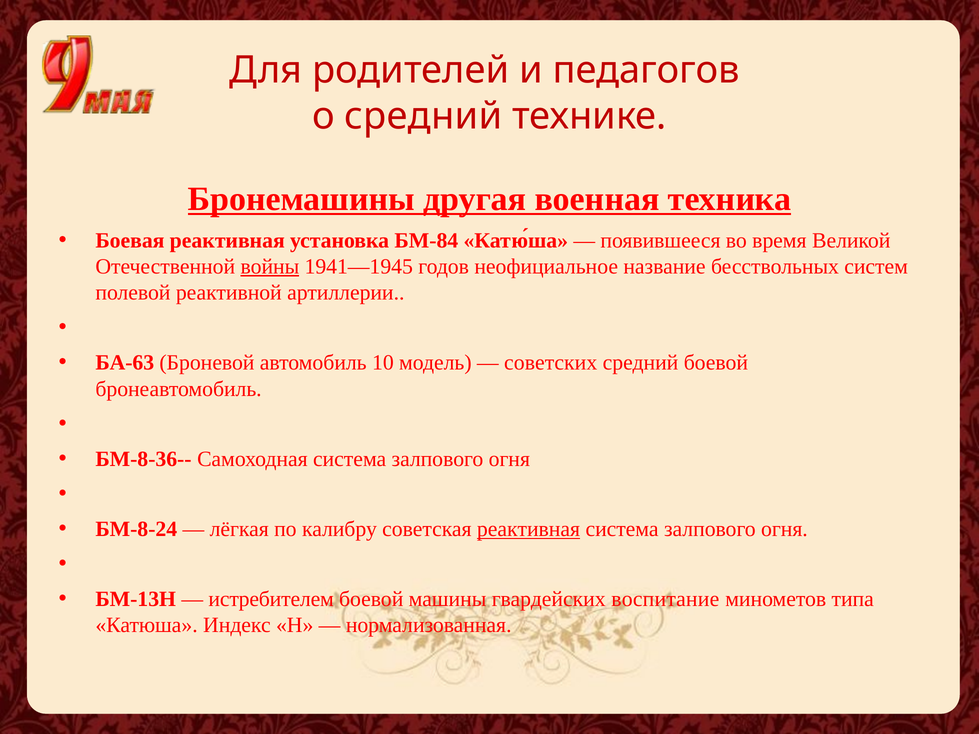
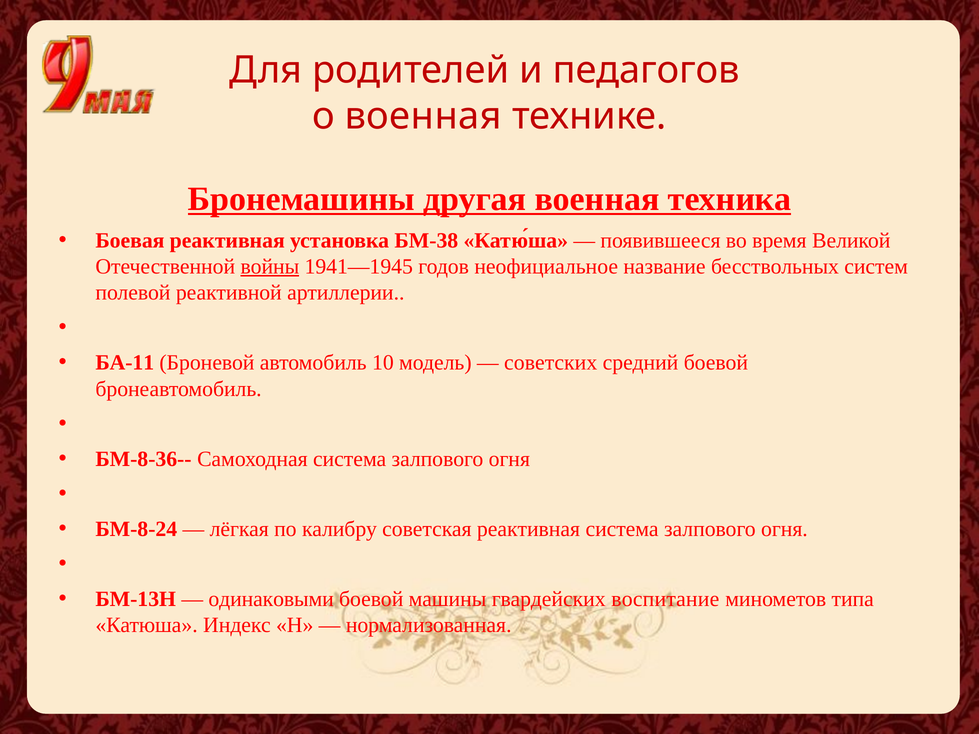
о средний: средний -> военная
БМ-84: БМ-84 -> БМ-38
БА-63: БА-63 -> БА-11
реактивная at (529, 529) underline: present -> none
истребителем: истребителем -> одинаковыми
